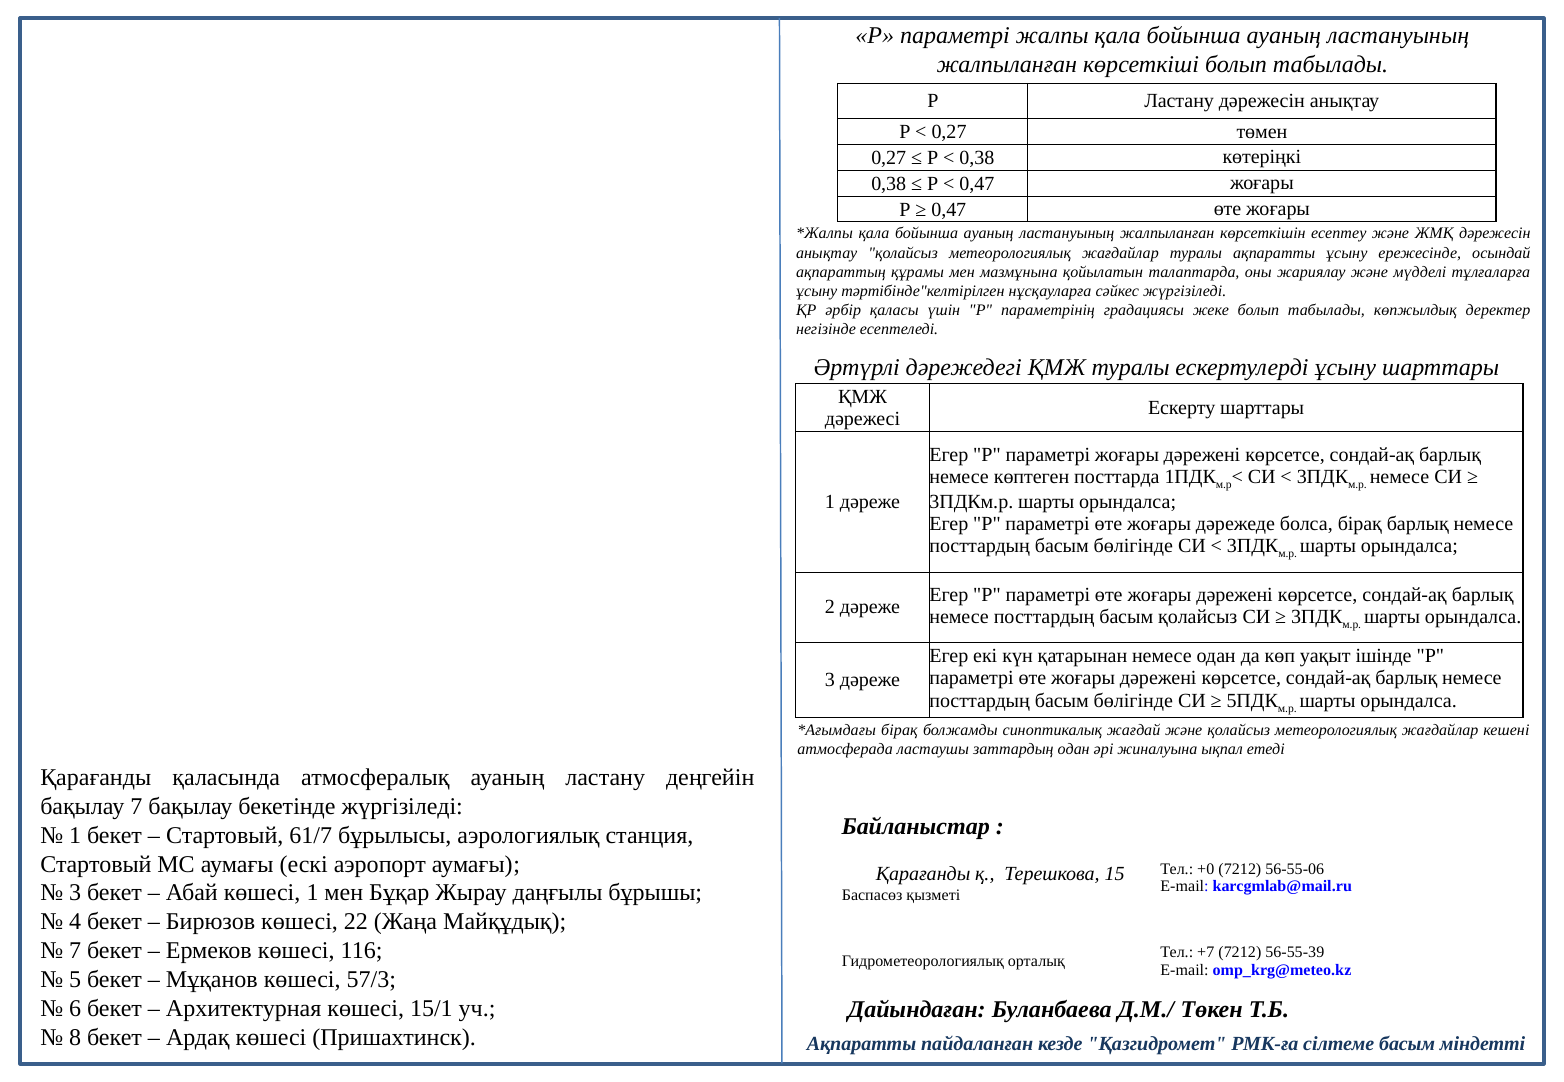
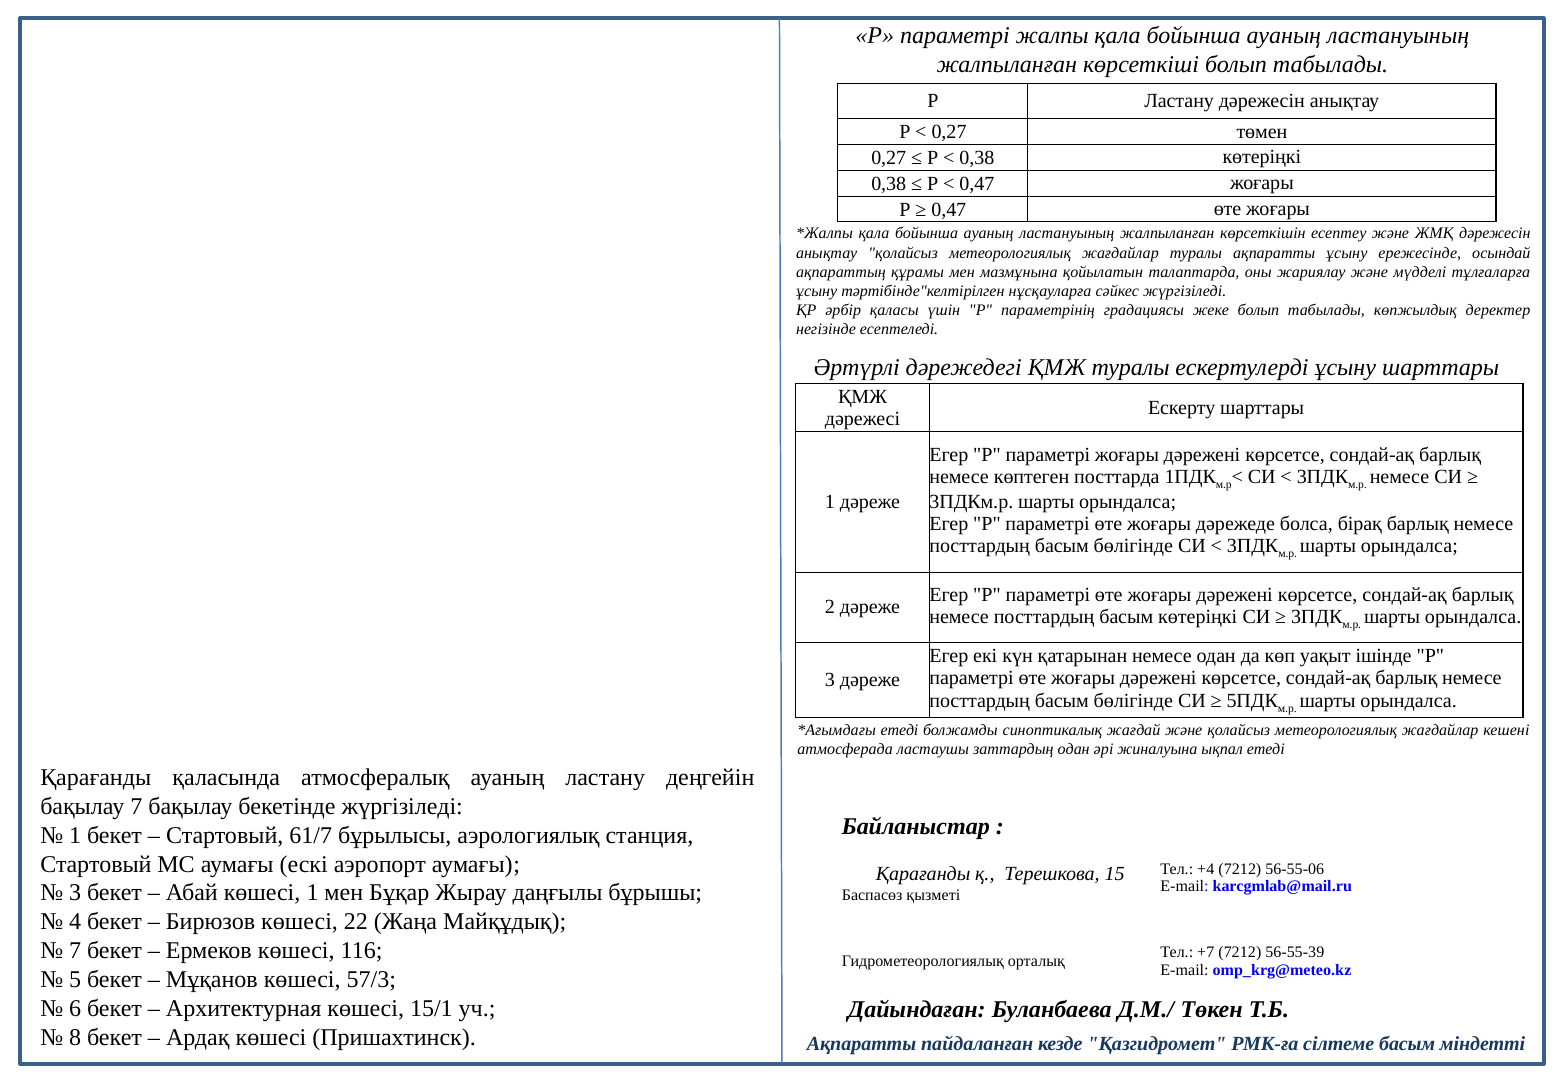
басым қолайсыз: қолайсыз -> көтеріңкі
бірақ at (899, 731): бірақ -> етеді
+0: +0 -> +4
